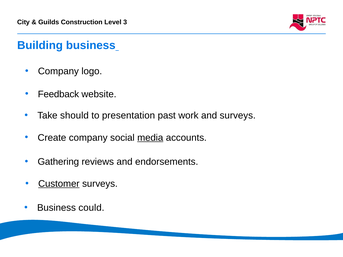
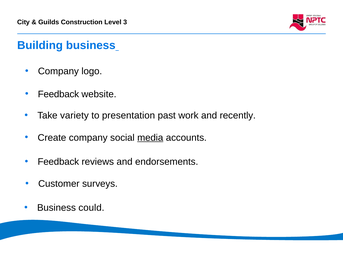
should: should -> variety
and surveys: surveys -> recently
Gathering at (58, 162): Gathering -> Feedback
Customer underline: present -> none
